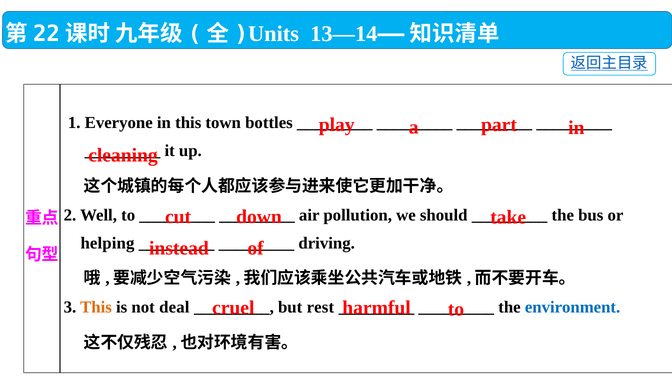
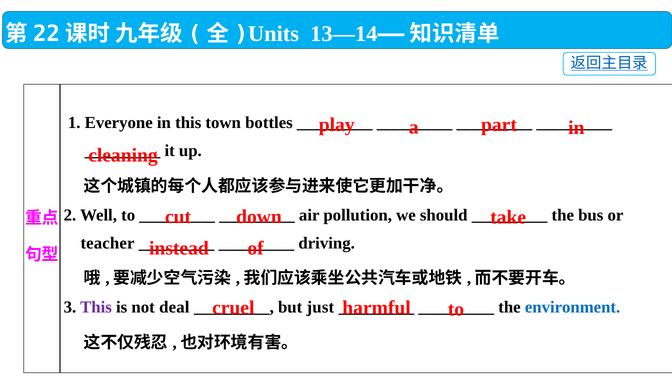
helping: helping -> teacher
This at (96, 307) colour: orange -> purple
rest: rest -> just
